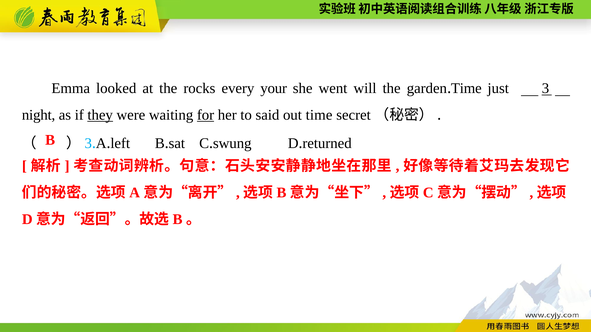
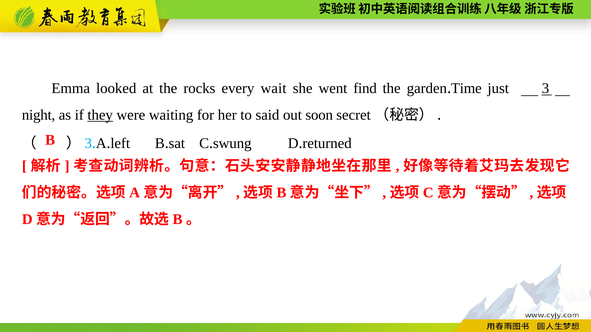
your: your -> wait
will: will -> find
for underline: present -> none
out time: time -> soon
